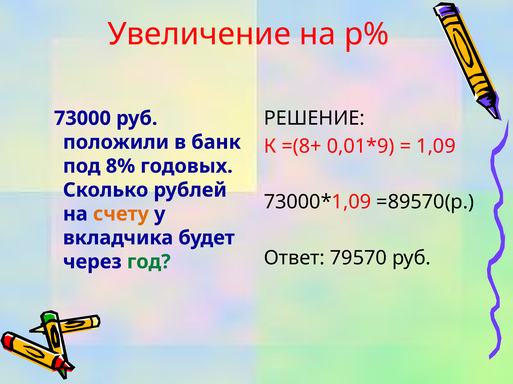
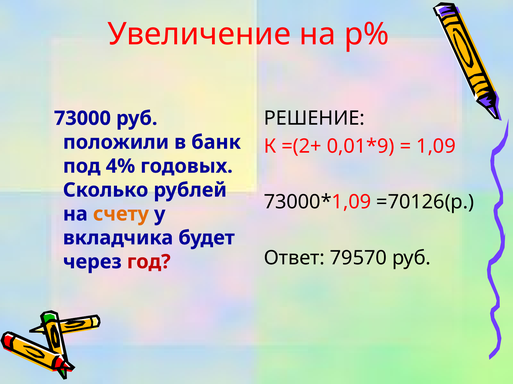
=(8+: =(8+ -> =(2+
8%: 8% -> 4%
=89570(р: =89570(р -> =70126(р
год colour: green -> red
